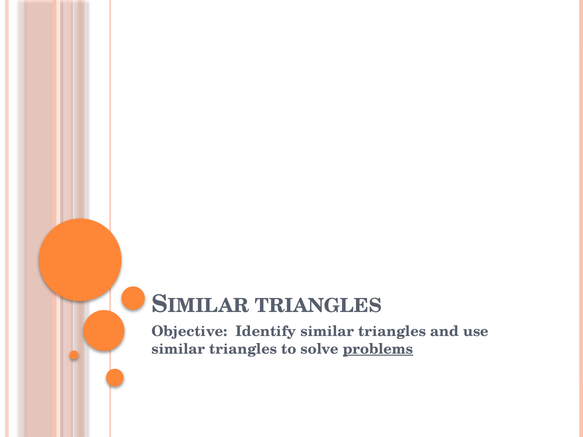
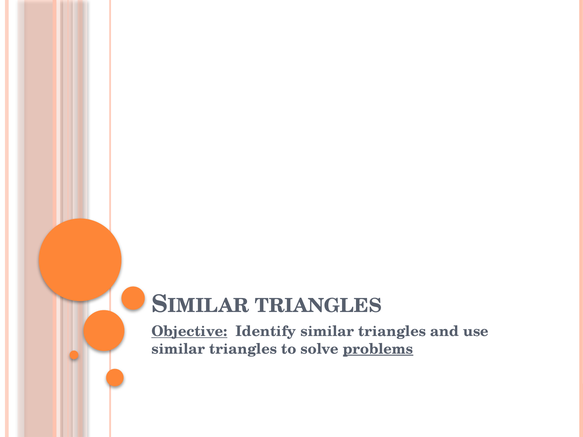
Objective underline: none -> present
